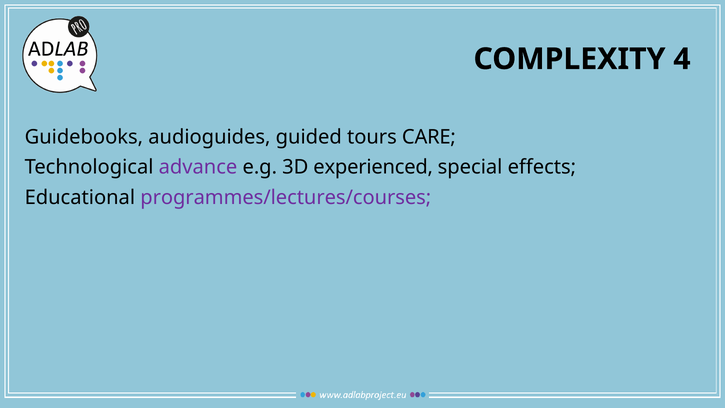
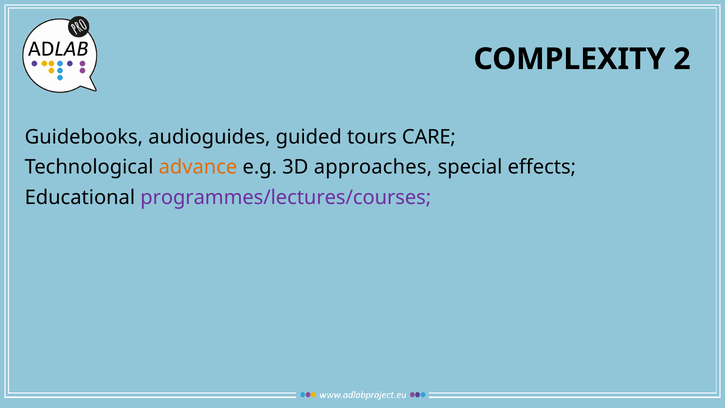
4: 4 -> 2
advance colour: purple -> orange
experienced: experienced -> approaches
